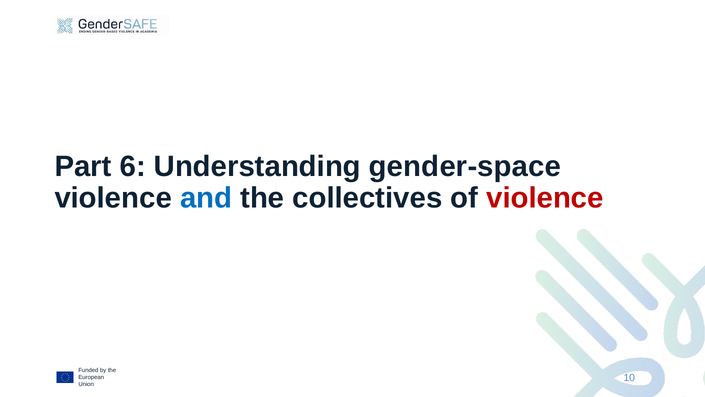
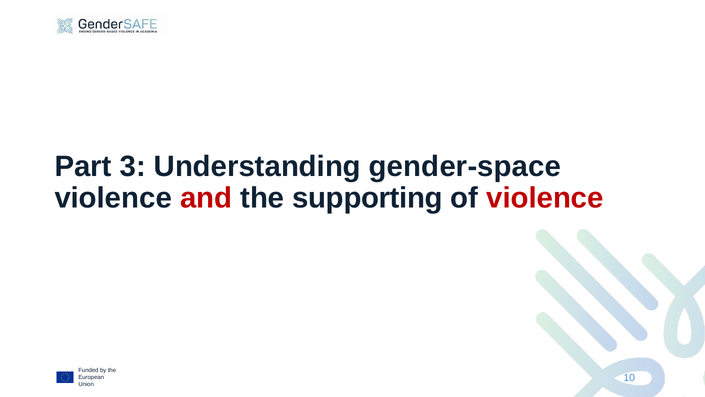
6: 6 -> 3
and colour: blue -> red
collectives: collectives -> supporting
